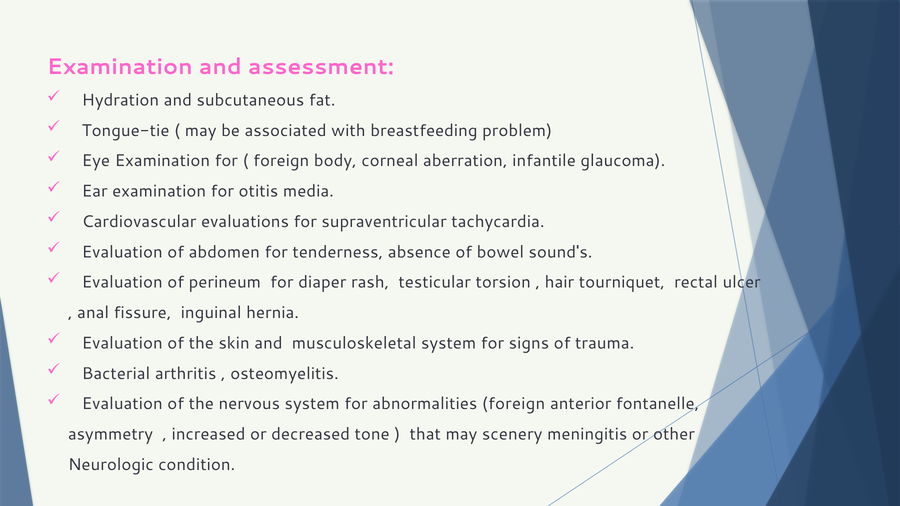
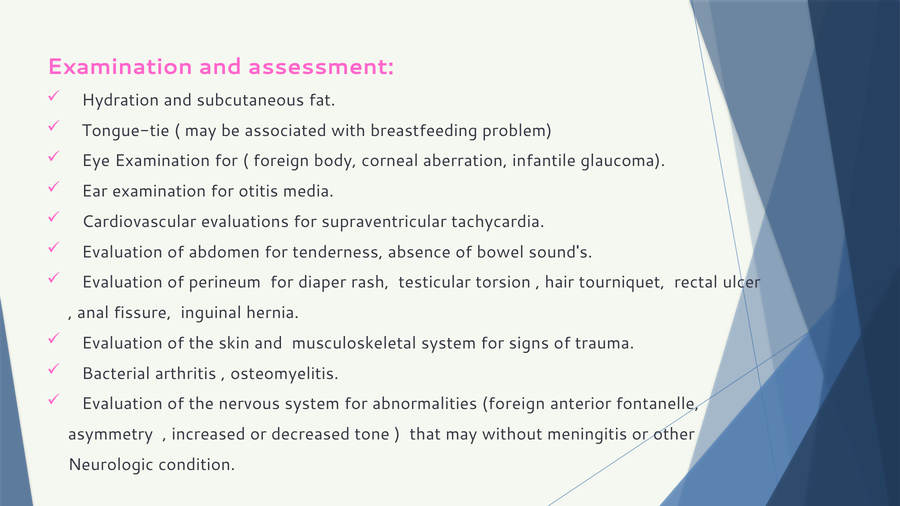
scenery: scenery -> without
